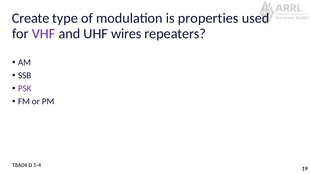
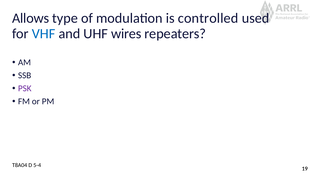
Create: Create -> Allows
properties: properties -> controlled
VHF colour: purple -> blue
